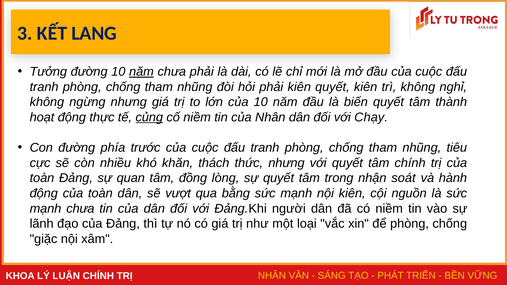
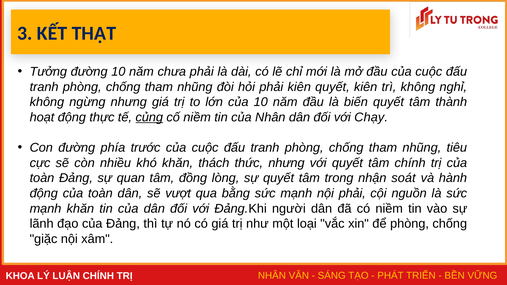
LANG: LANG -> THẬT
năm at (141, 72) underline: present -> none
nội kiên: kiên -> phải
mạnh chưa: chưa -> khăn
